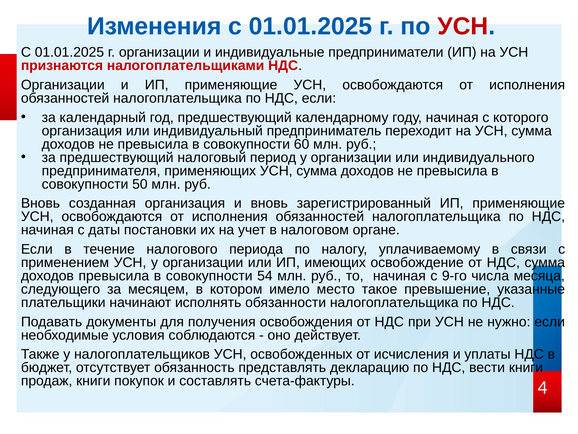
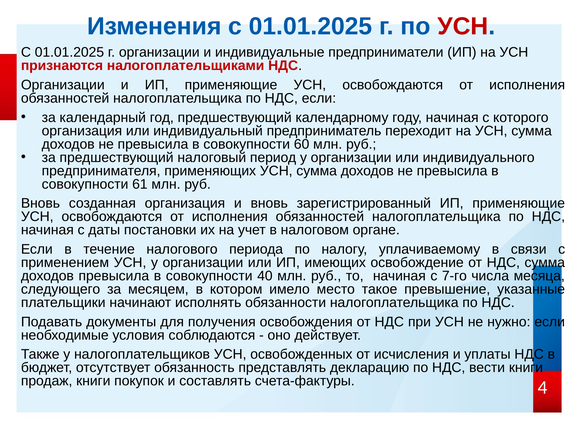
50: 50 -> 61
54: 54 -> 40
9-го: 9-го -> 7-го
